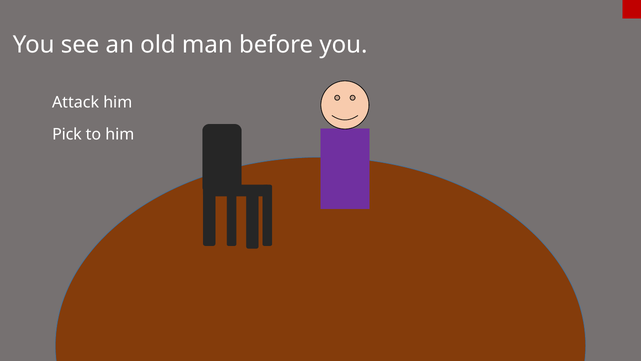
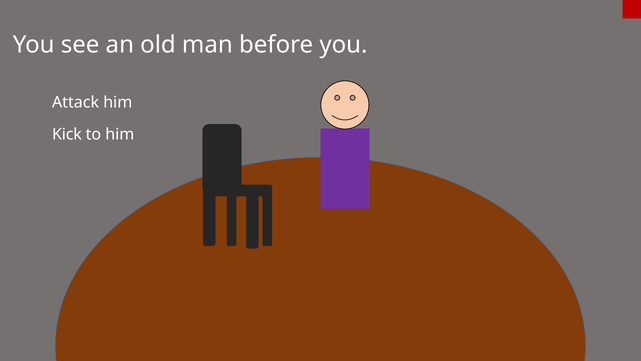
Pick: Pick -> Kick
